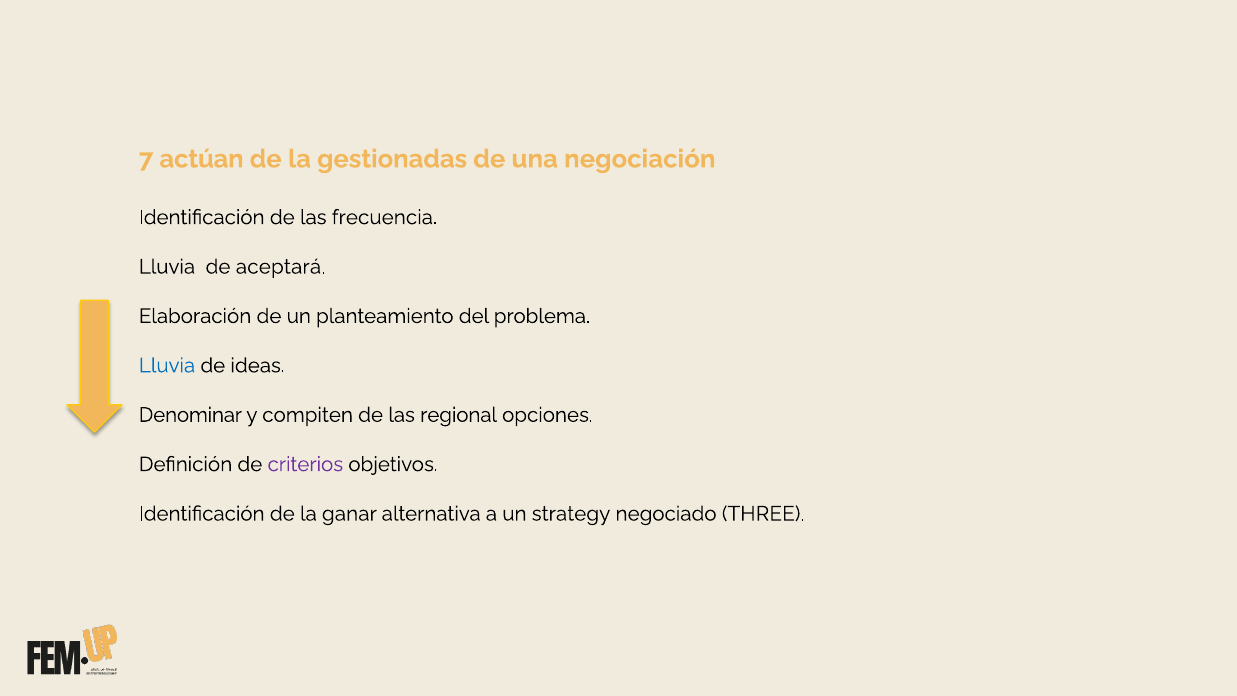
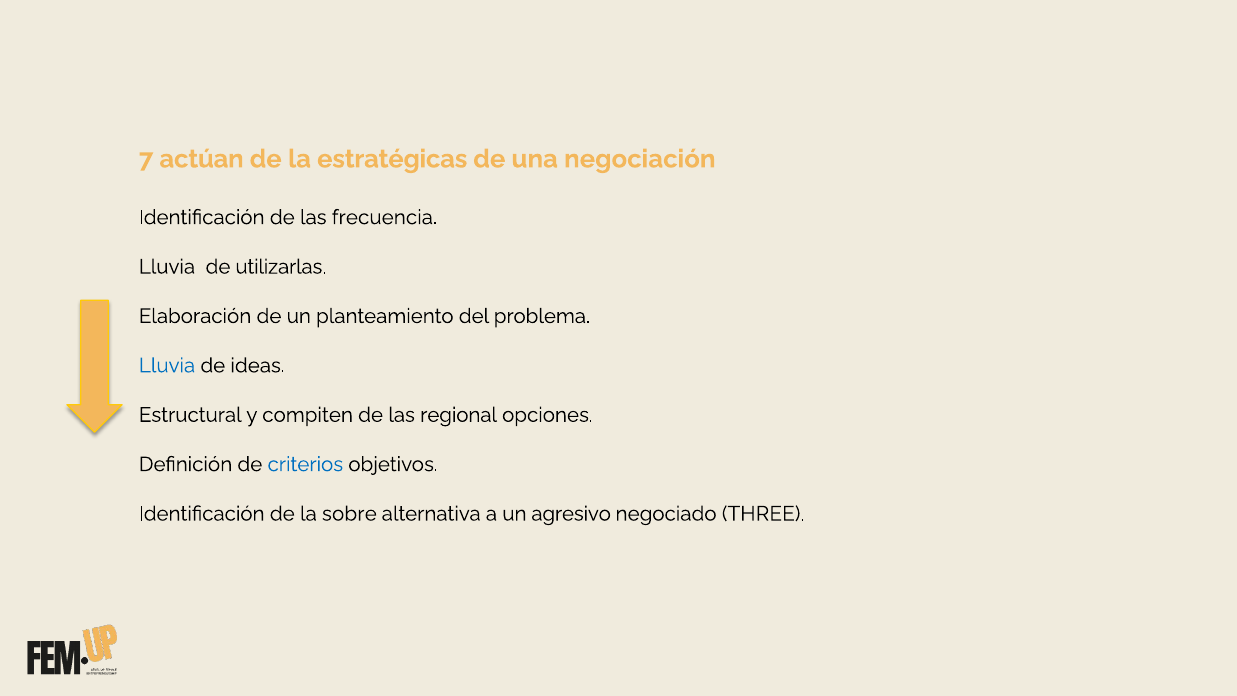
gestionadas: gestionadas -> estratégicas
aceptará: aceptará -> utilizarlas
Denominar: Denominar -> Estructural
criterios colour: purple -> blue
ganar: ganar -> sobre
strategy: strategy -> agresivo
